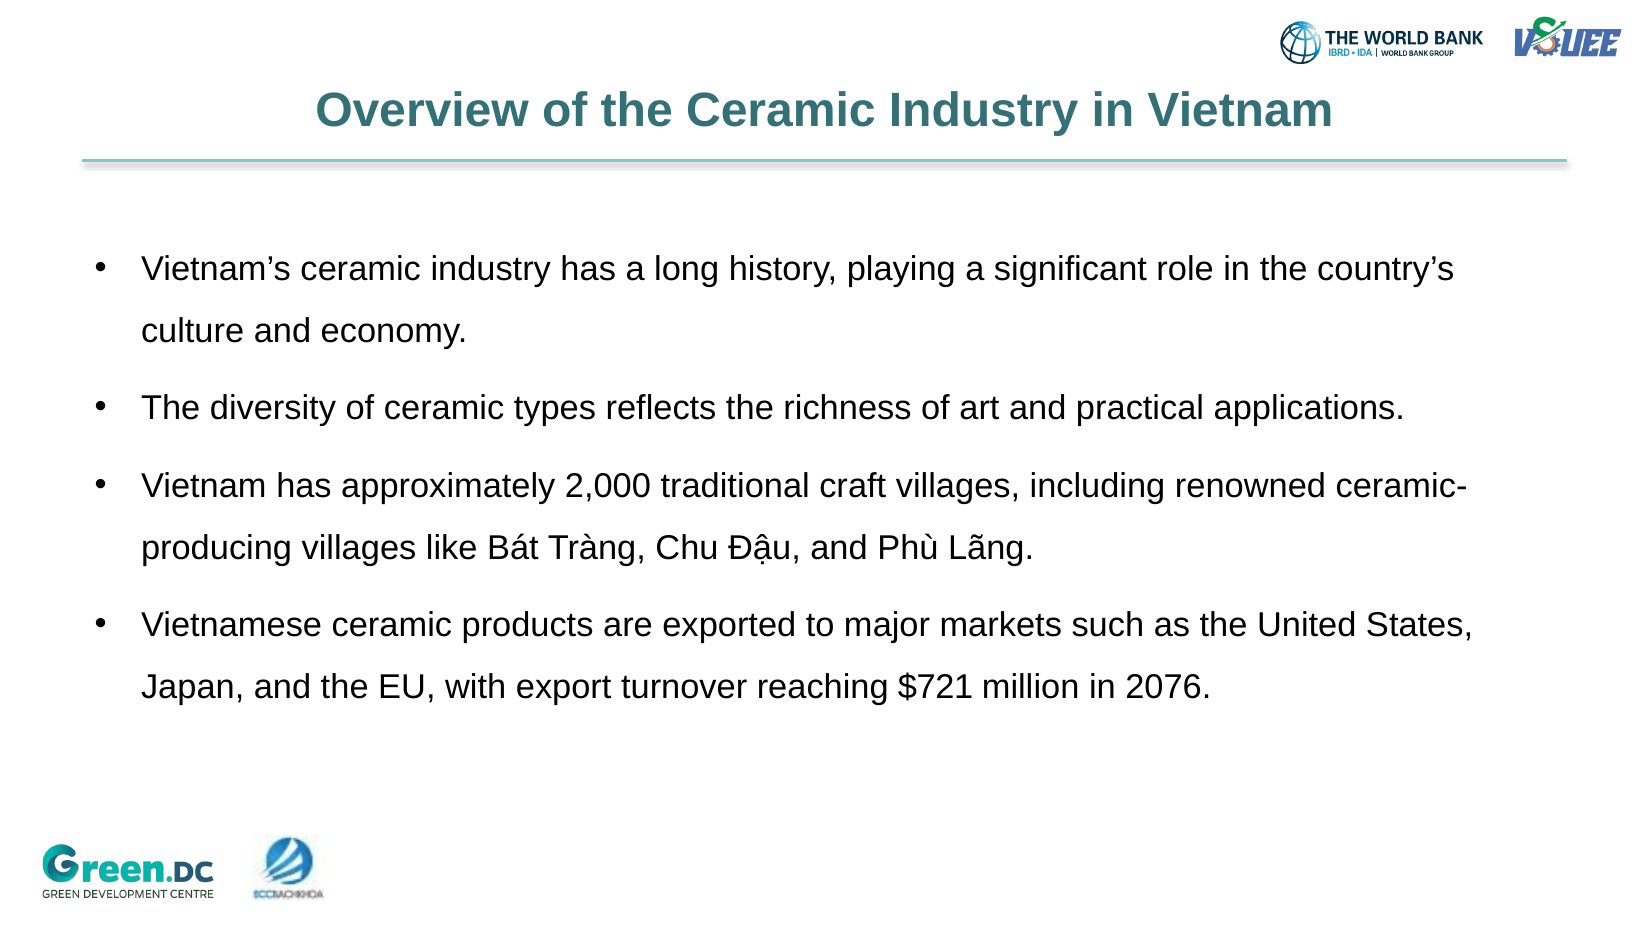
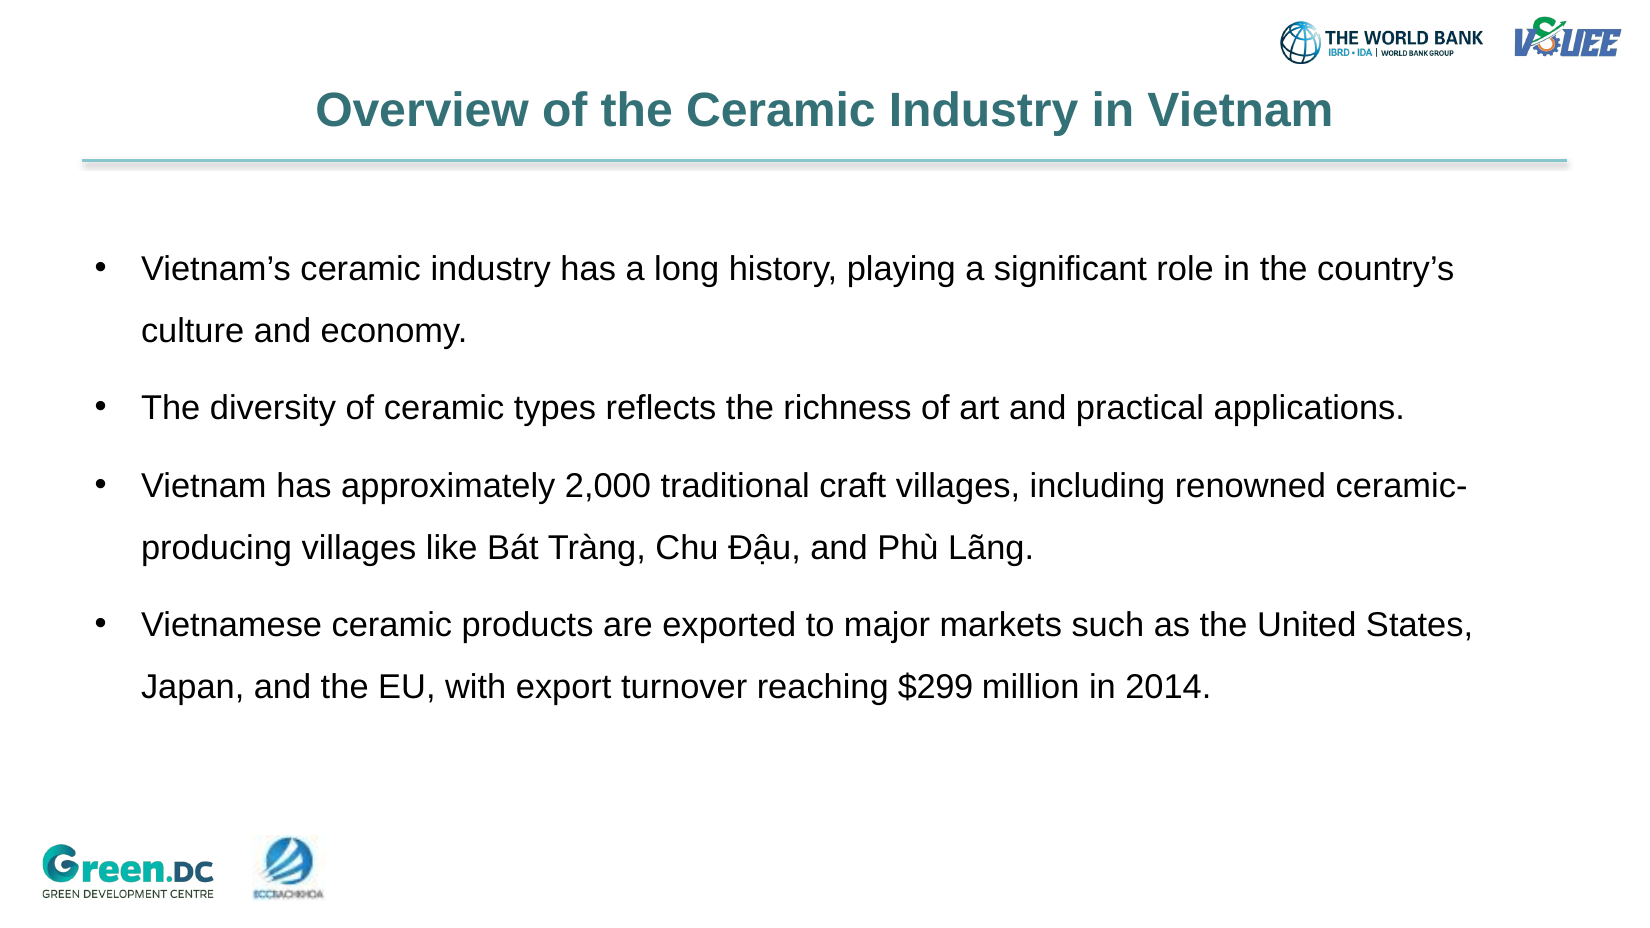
$721: $721 -> $299
2076: 2076 -> 2014
